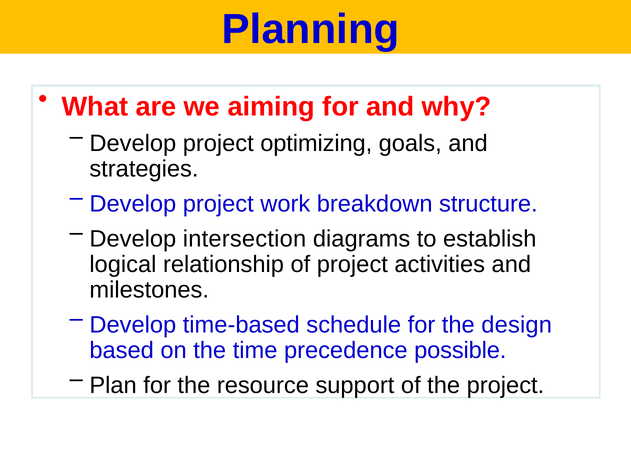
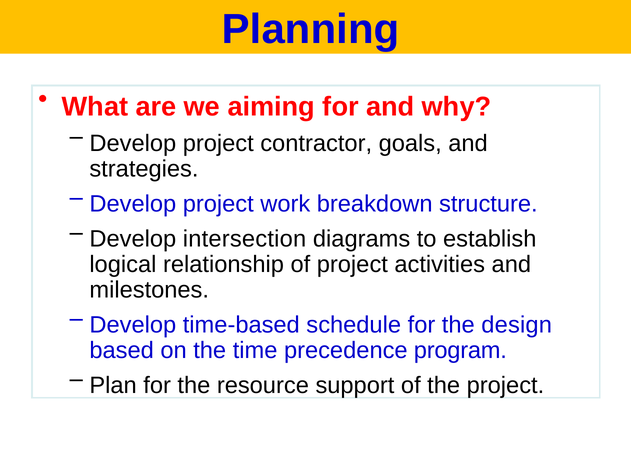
optimizing: optimizing -> contractor
possible: possible -> program
